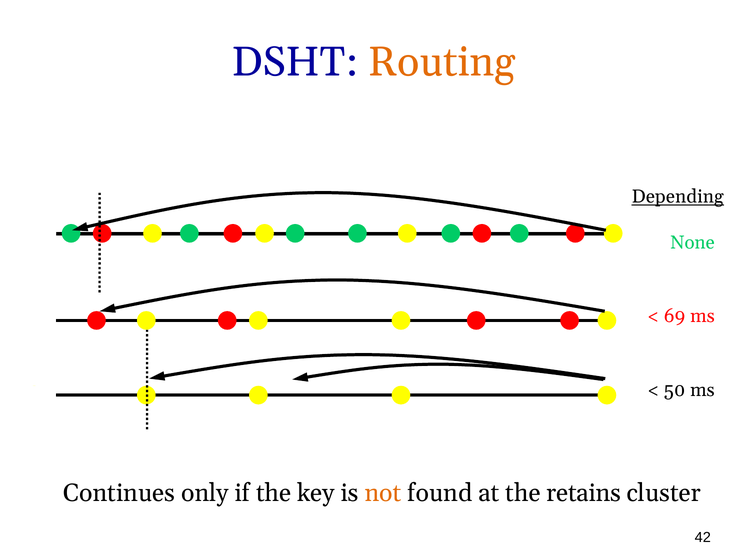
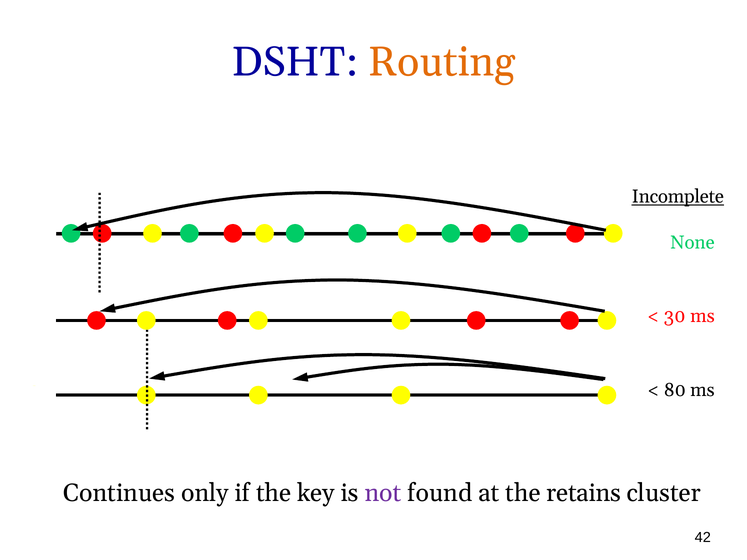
Depending: Depending -> Incomplete
69: 69 -> 30
50: 50 -> 80
not colour: orange -> purple
